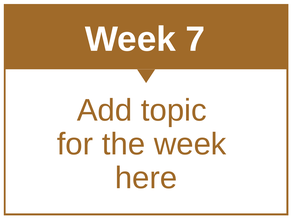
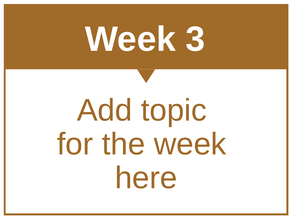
7: 7 -> 3
